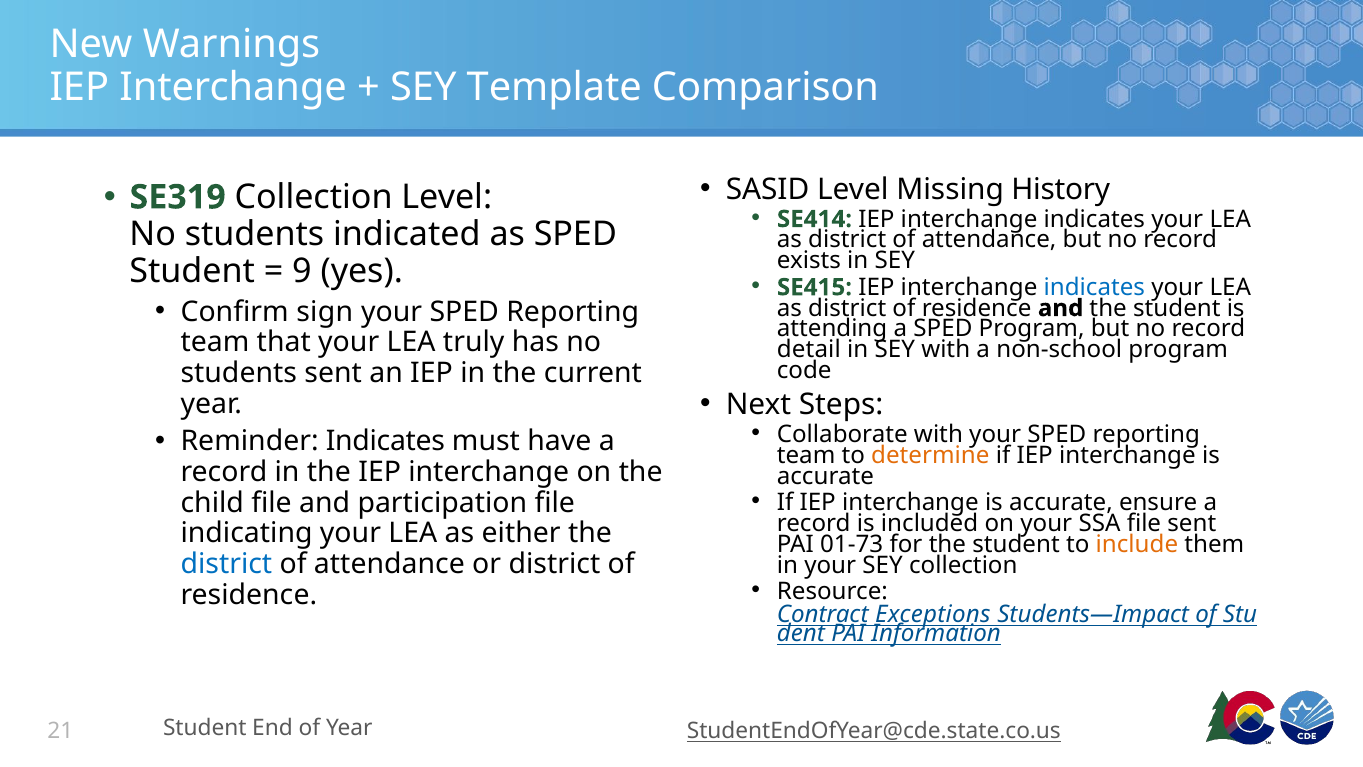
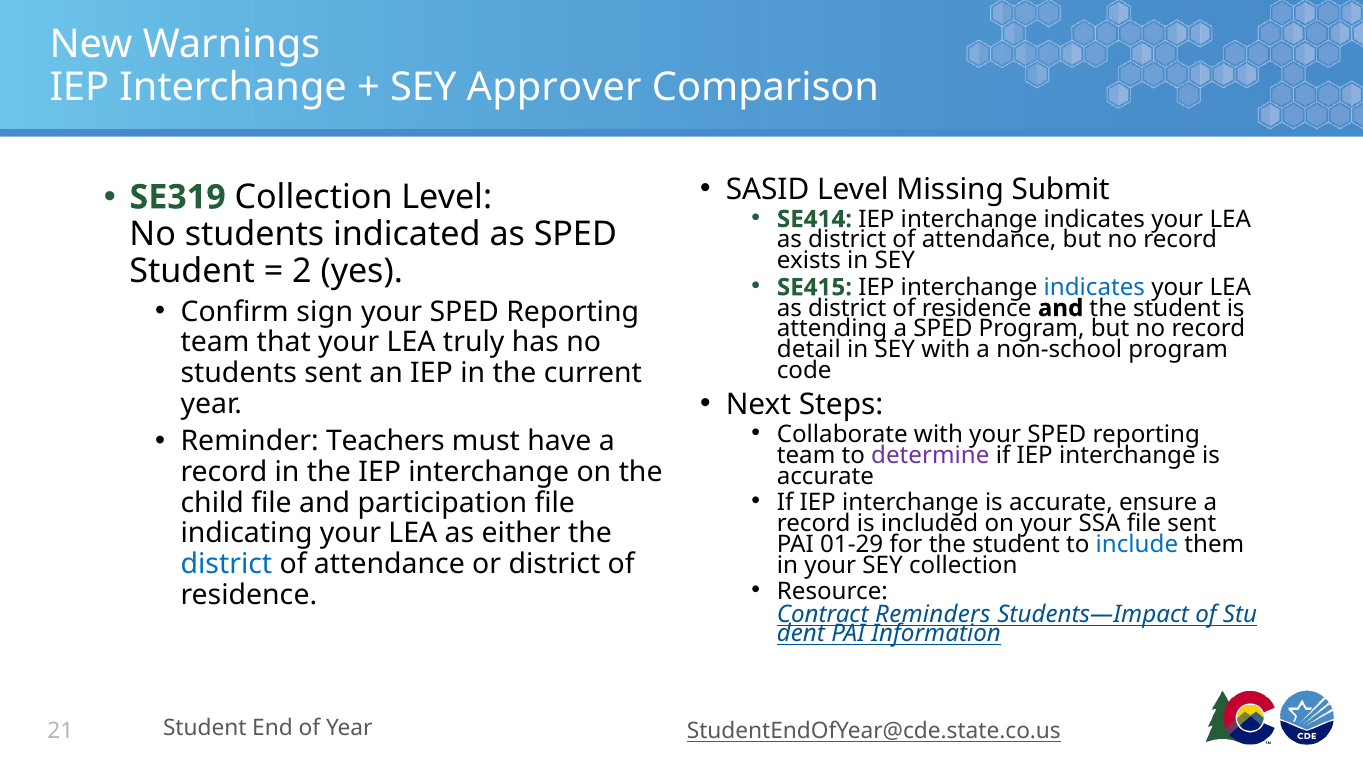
Template: Template -> Approver
History: History -> Submit
9: 9 -> 2
Reminder Indicates: Indicates -> Teachers
determine colour: orange -> purple
01-73: 01-73 -> 01-29
include colour: orange -> blue
Exceptions: Exceptions -> Reminders
